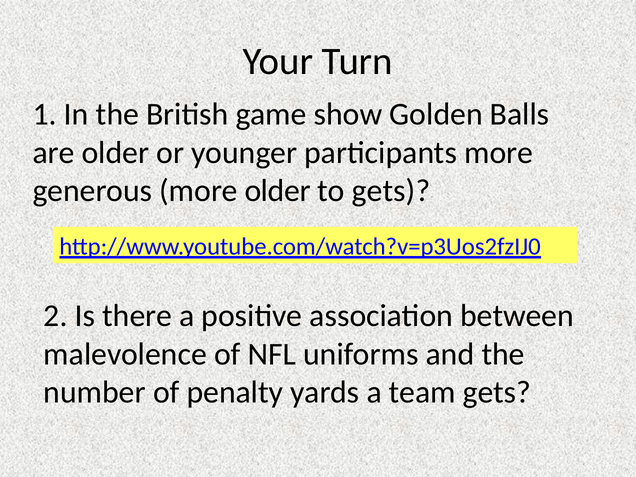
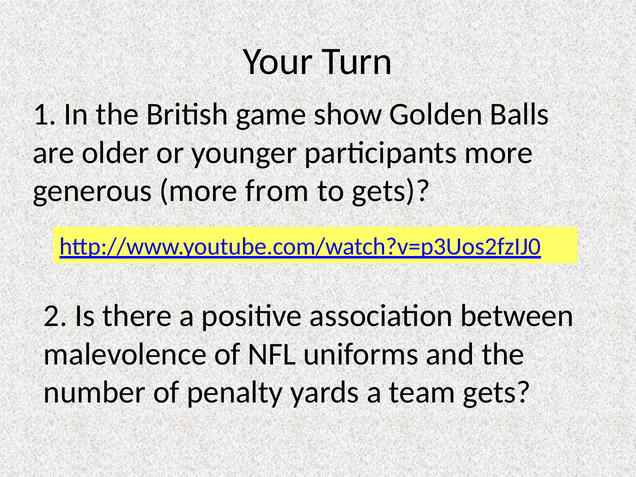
more older: older -> from
